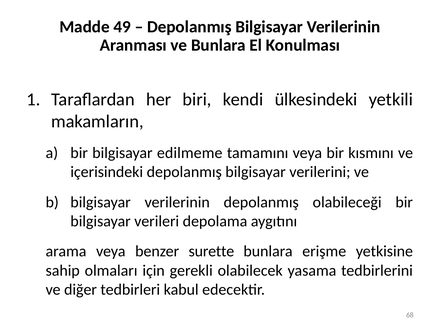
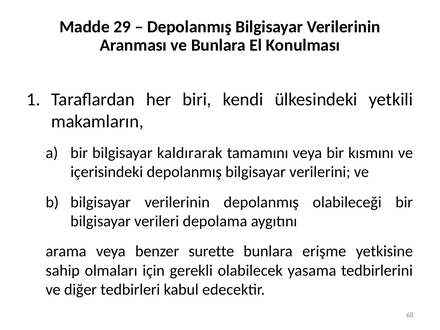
49: 49 -> 29
edilmeme: edilmeme -> kaldırarak
